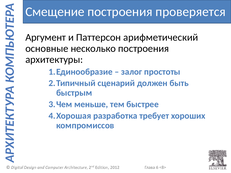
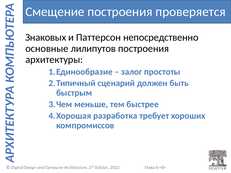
Аргумент: Аргумент -> Знаковых
арифметический: арифметический -> непосредственно
несколько: несколько -> лилипутов
